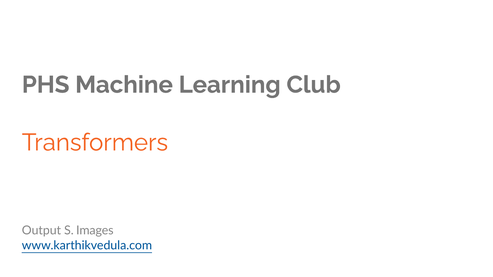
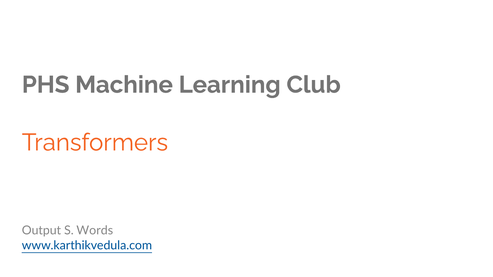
Images: Images -> Words
